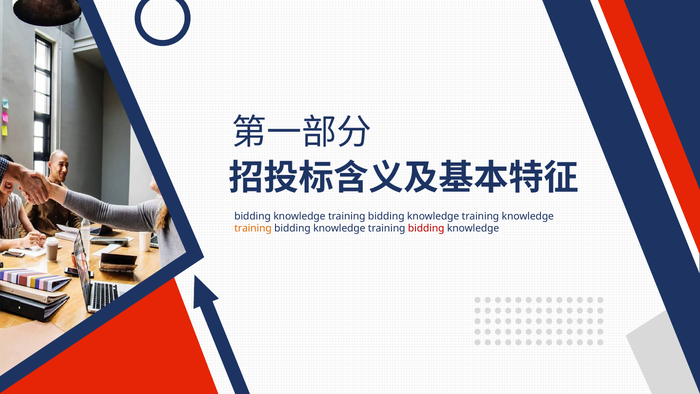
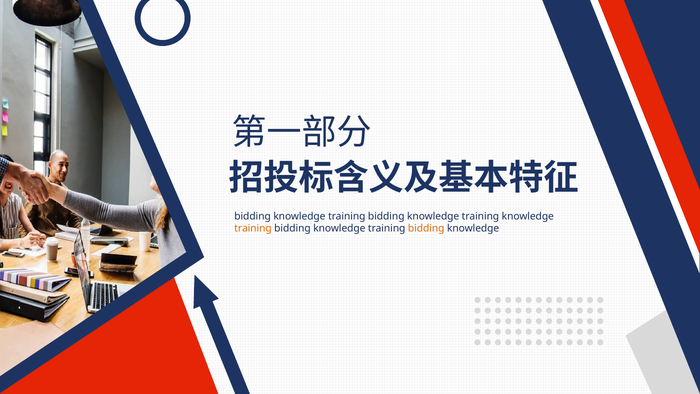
bidding at (426, 228) colour: red -> orange
